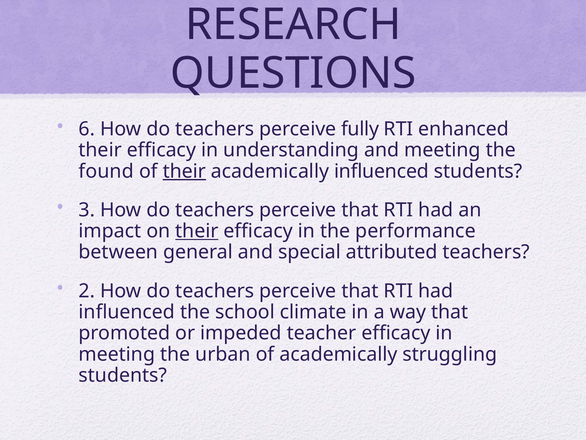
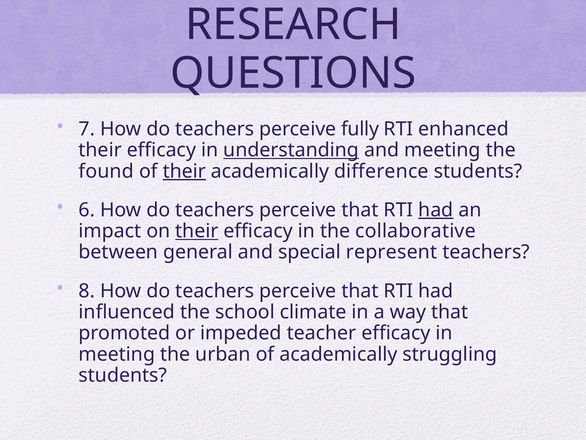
6: 6 -> 7
understanding underline: none -> present
academically influenced: influenced -> difference
3: 3 -> 6
had at (436, 210) underline: none -> present
performance: performance -> collaborative
attributed: attributed -> represent
2: 2 -> 8
